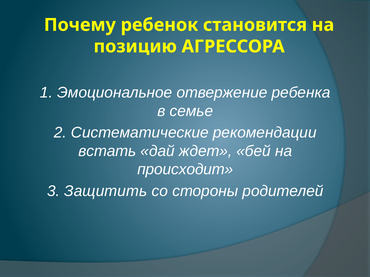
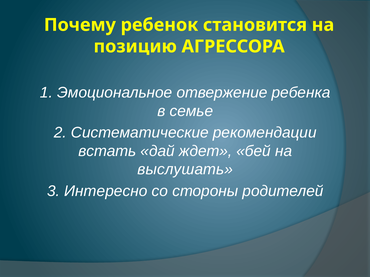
происходит: происходит -> выслушать
Защитить: Защитить -> Интересно
